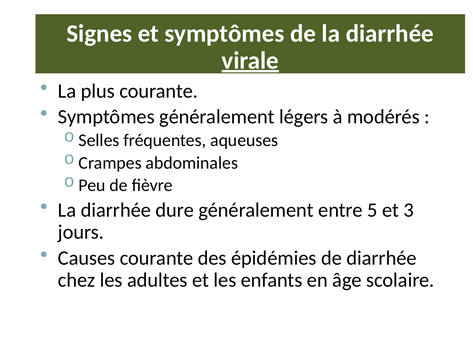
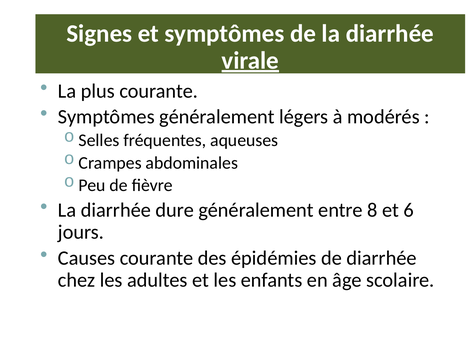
5: 5 -> 8
3: 3 -> 6
